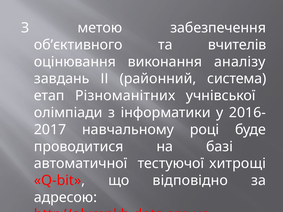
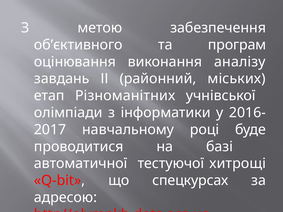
вчителів: вчителів -> програм
система: система -> міських
відповідно: відповідно -> спецкурсах
